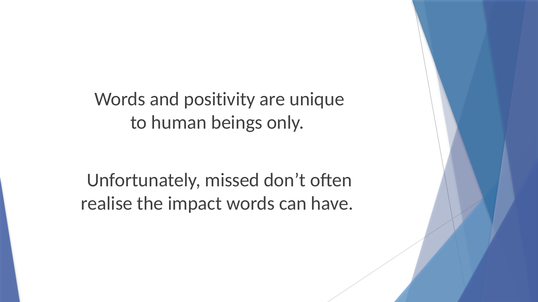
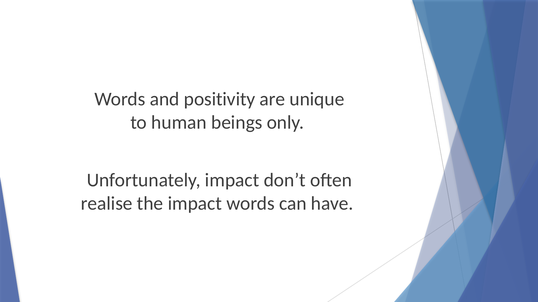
Unfortunately missed: missed -> impact
